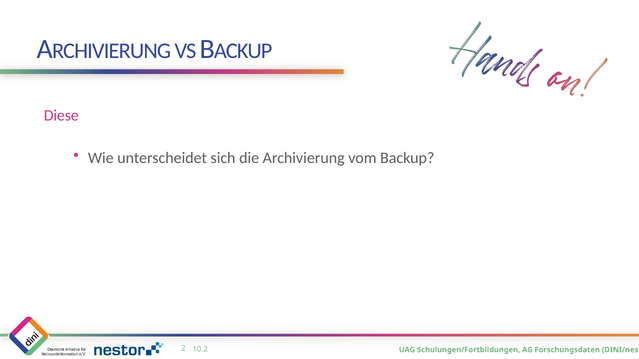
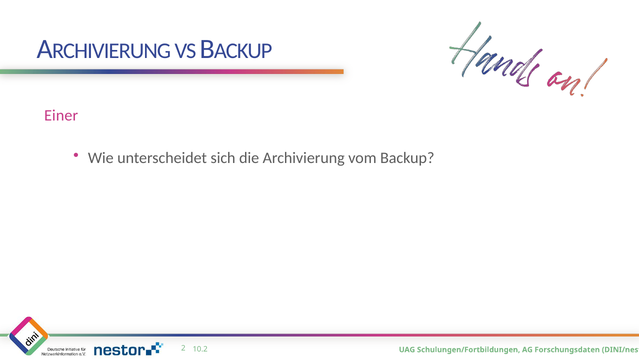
Diese: Diese -> Einer
